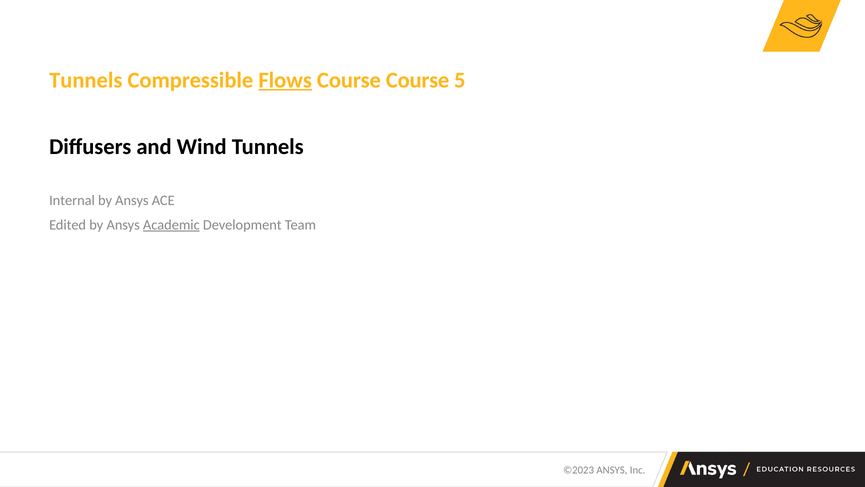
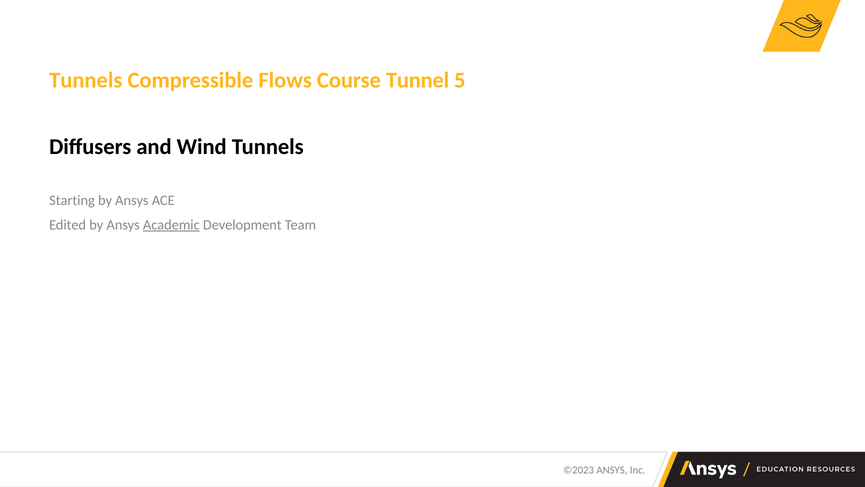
Flows underline: present -> none
Course Course: Course -> Tunnel
Internal: Internal -> Starting
